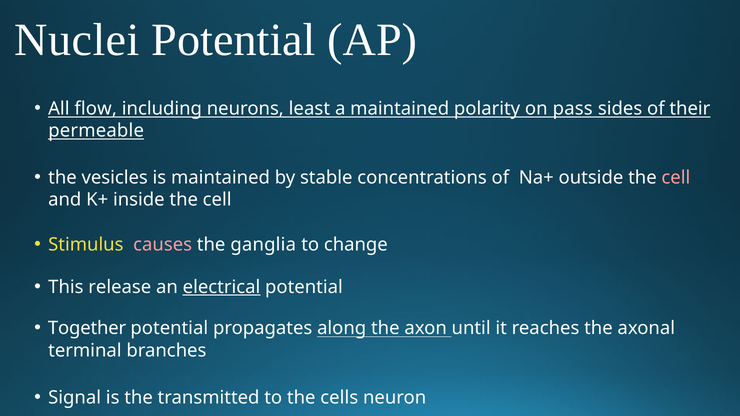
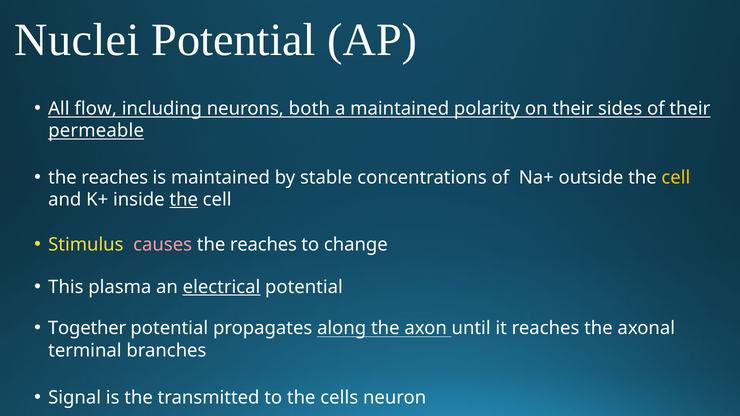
least: least -> both
on pass: pass -> their
vesicles at (115, 178): vesicles -> reaches
cell at (676, 178) colour: pink -> yellow
the at (184, 200) underline: none -> present
ganglia at (263, 245): ganglia -> reaches
release: release -> plasma
